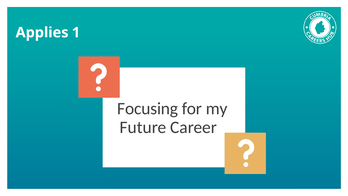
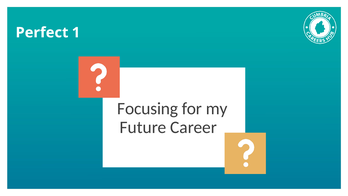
Applies: Applies -> Perfect
